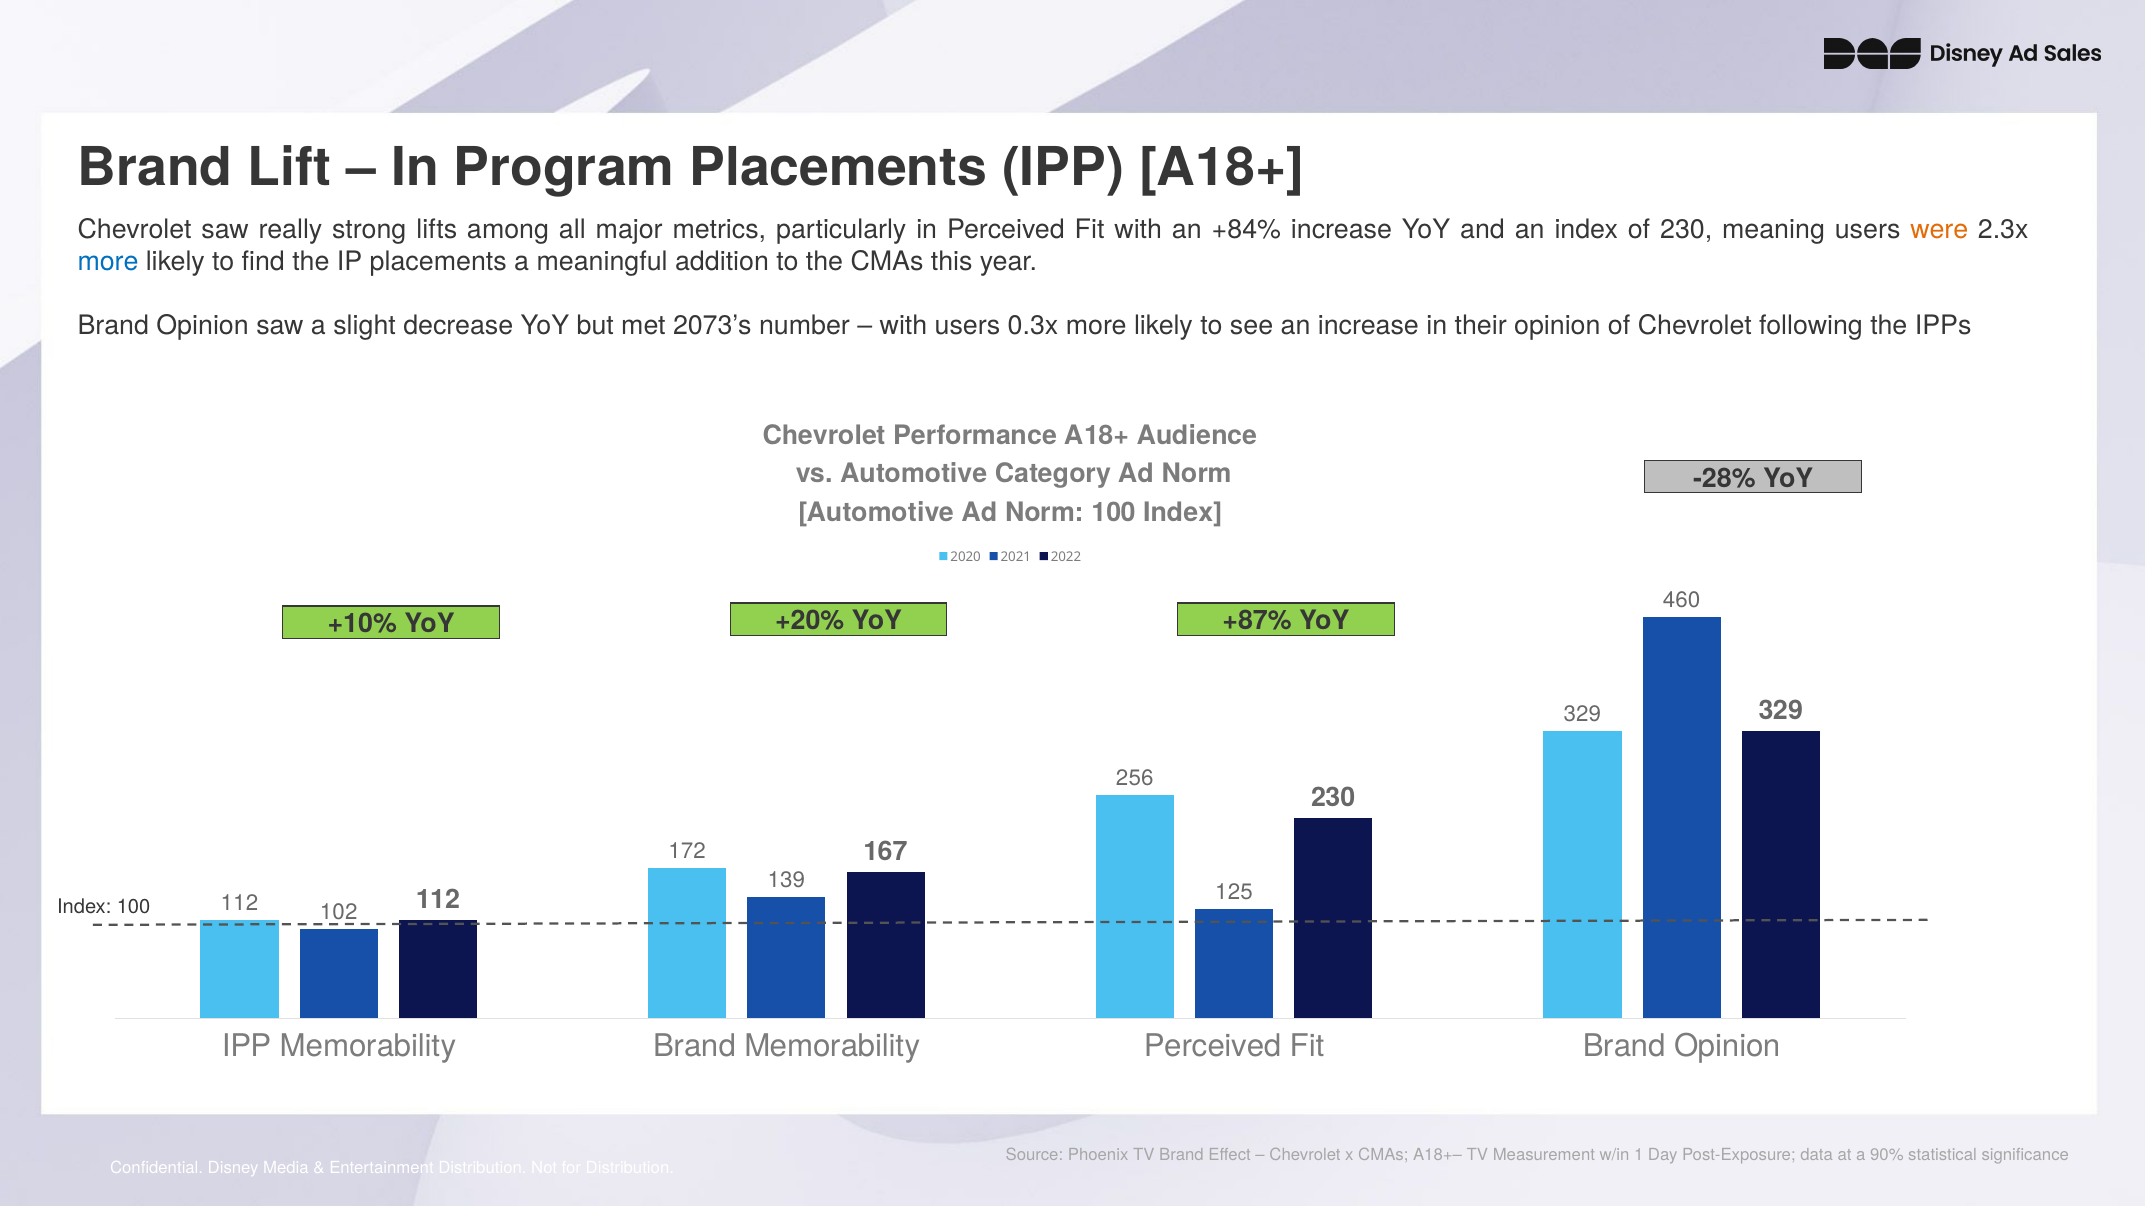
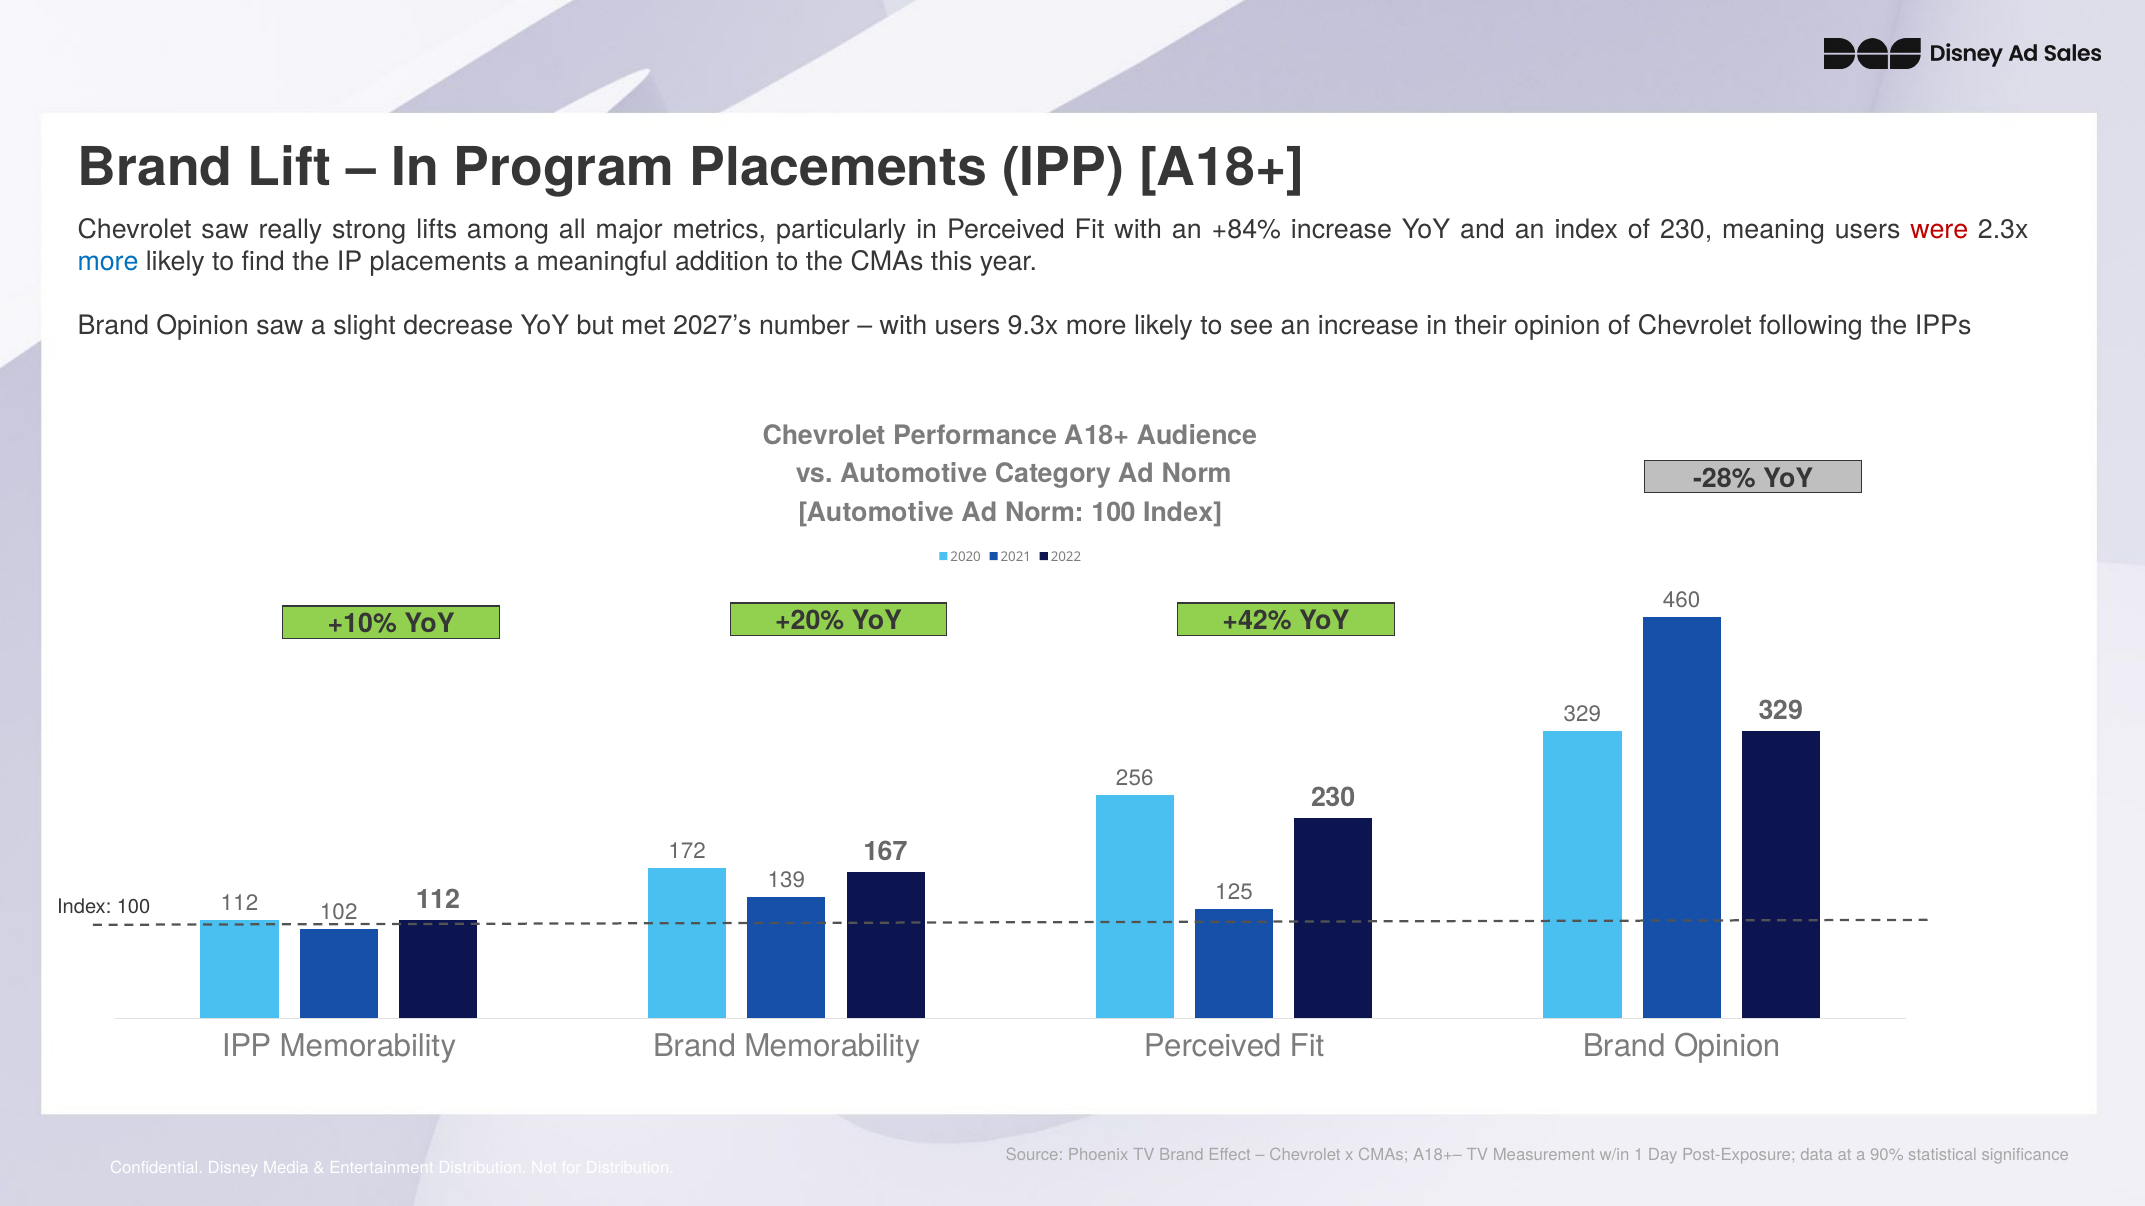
were colour: orange -> red
2073’s: 2073’s -> 2027’s
0.3x: 0.3x -> 9.3x
+87%: +87% -> +42%
